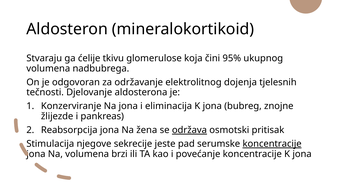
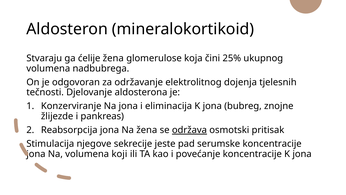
ćelije tkivu: tkivu -> žena
95%: 95% -> 25%
koncentracije at (272, 144) underline: present -> none
brzi: brzi -> koji
